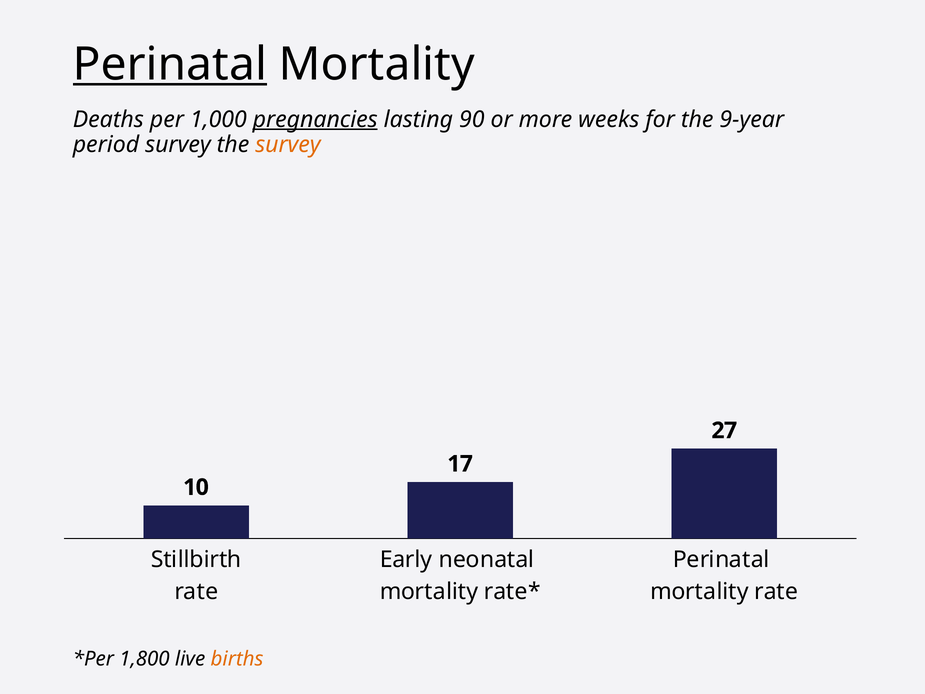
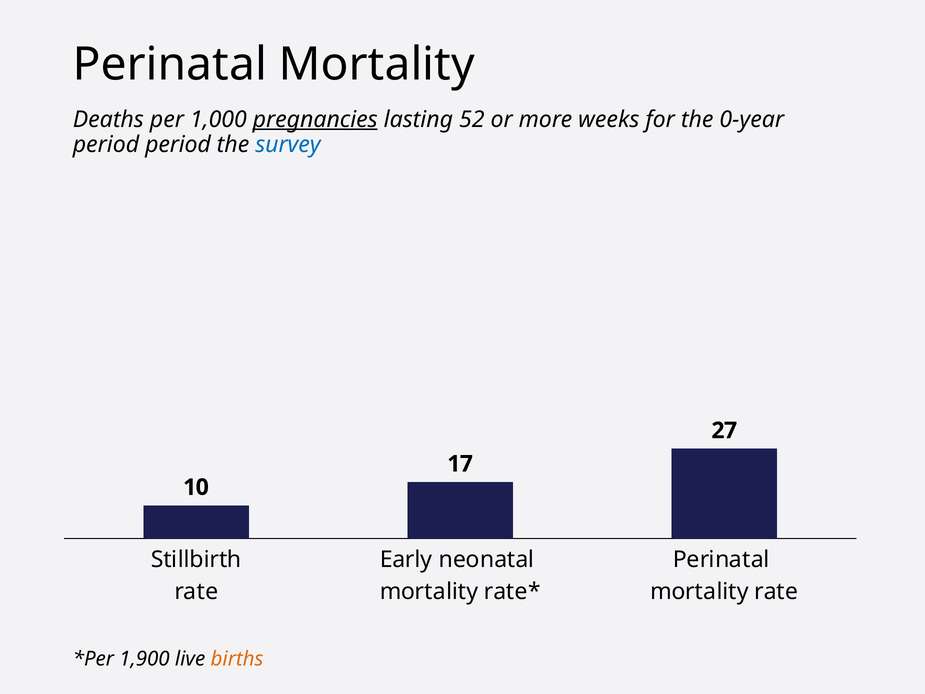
Perinatal at (170, 64) underline: present -> none
90: 90 -> 52
9-year: 9-year -> 0-year
period survey: survey -> period
survey at (288, 144) colour: orange -> blue
1,800: 1,800 -> 1,900
